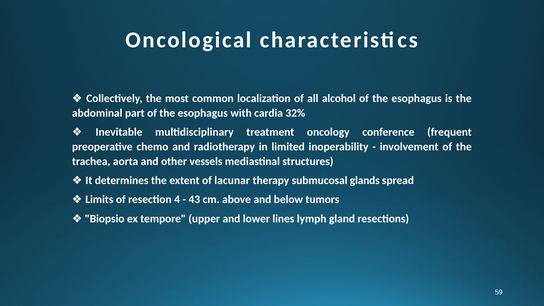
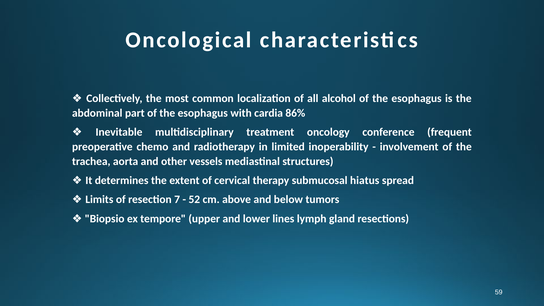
32%: 32% -> 86%
lacunar: lacunar -> cervical
glands: glands -> hiatus
4: 4 -> 7
43: 43 -> 52
